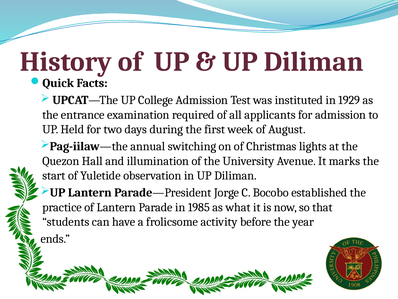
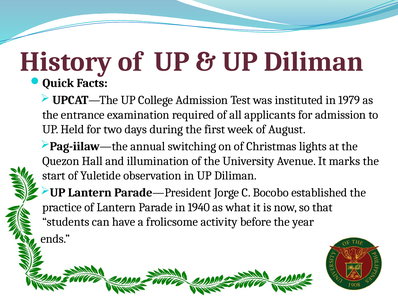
1929: 1929 -> 1979
1985: 1985 -> 1940
